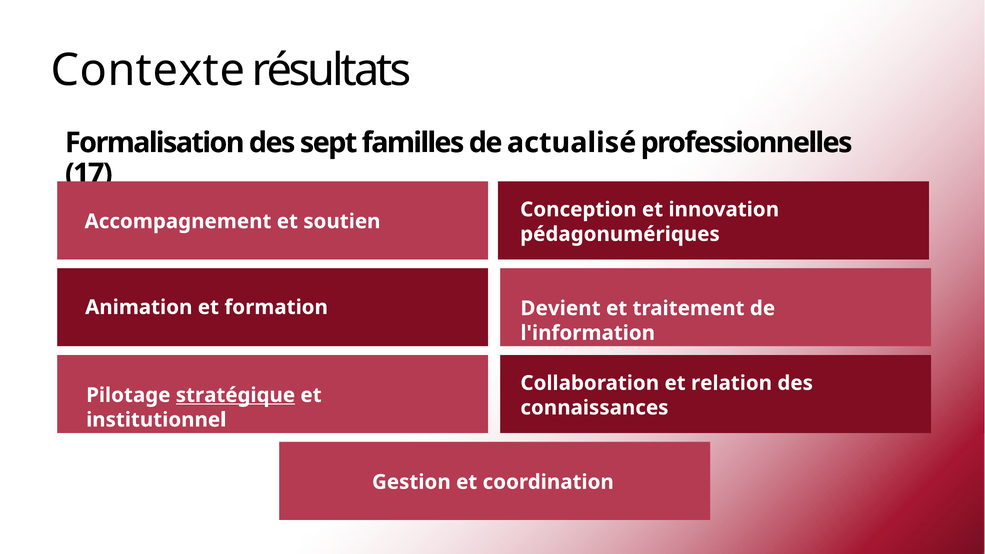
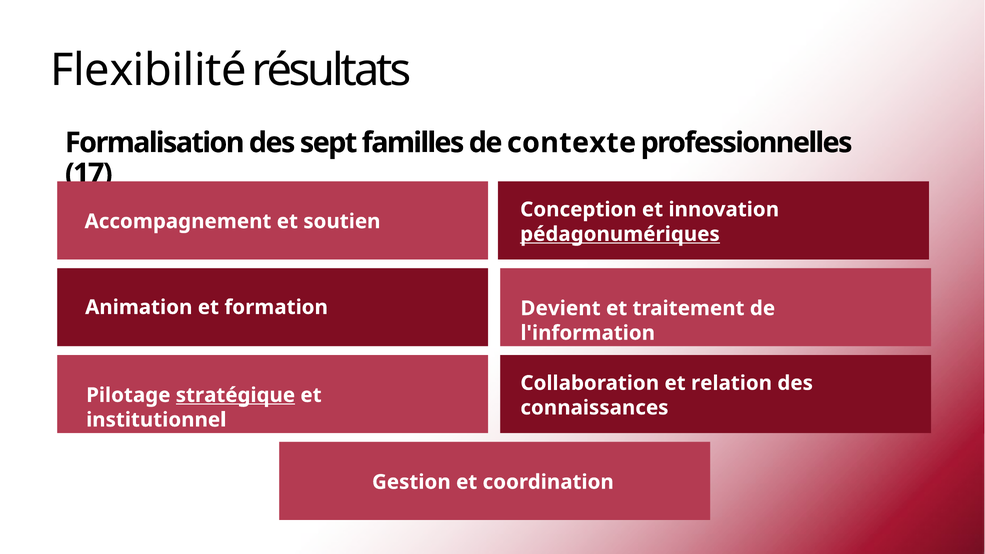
Contexte: Contexte -> Flexibilité
actualisé: actualisé -> contexte
pédagonumériques underline: none -> present
